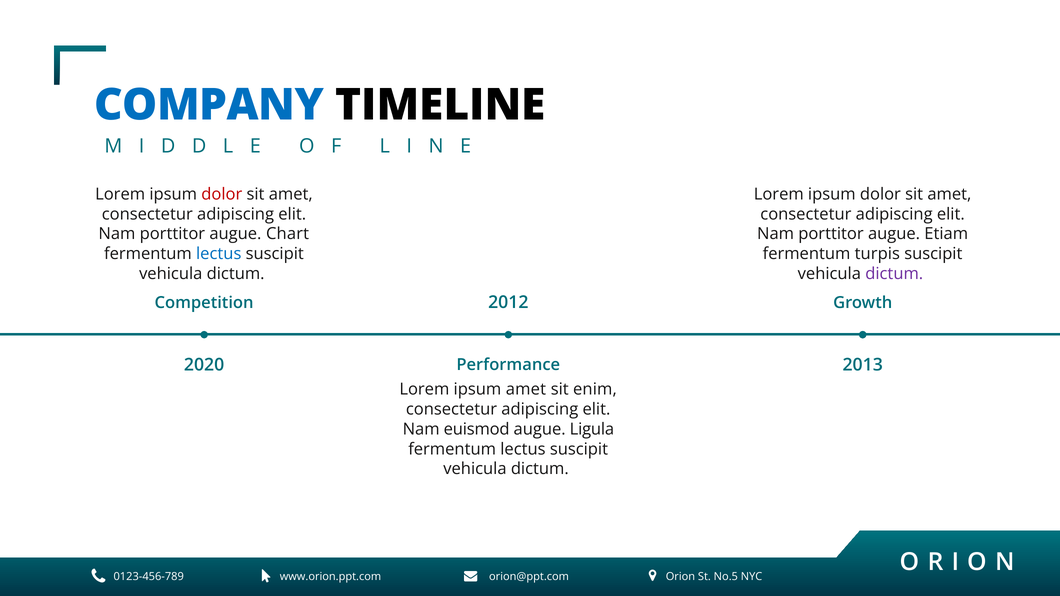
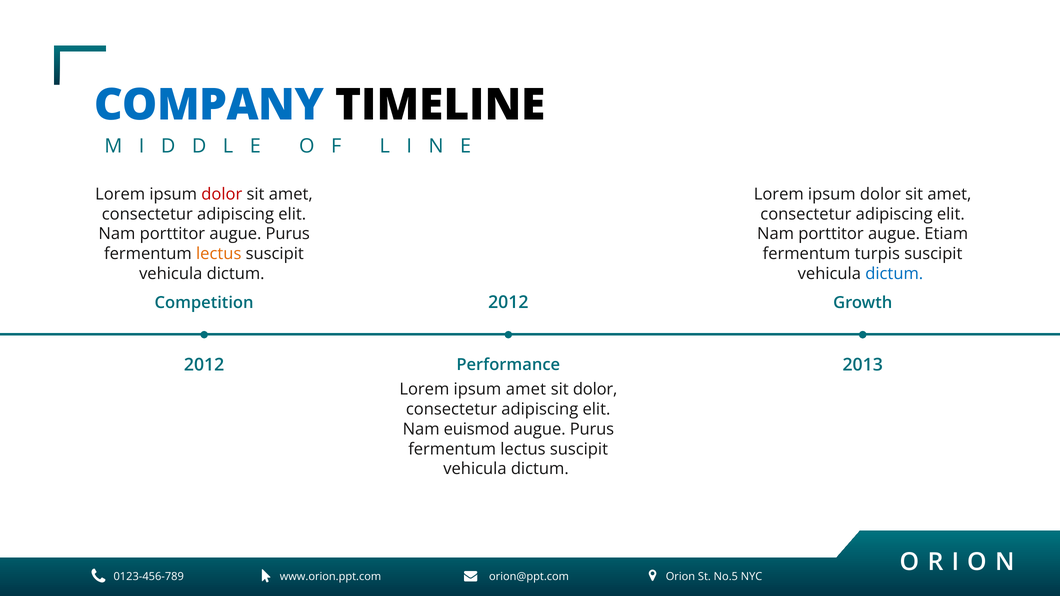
porttitor augue Chart: Chart -> Purus
lectus at (219, 254) colour: blue -> orange
dictum at (894, 274) colour: purple -> blue
2020 at (204, 365): 2020 -> 2012
sit enim: enim -> dolor
Ligula at (592, 429): Ligula -> Purus
